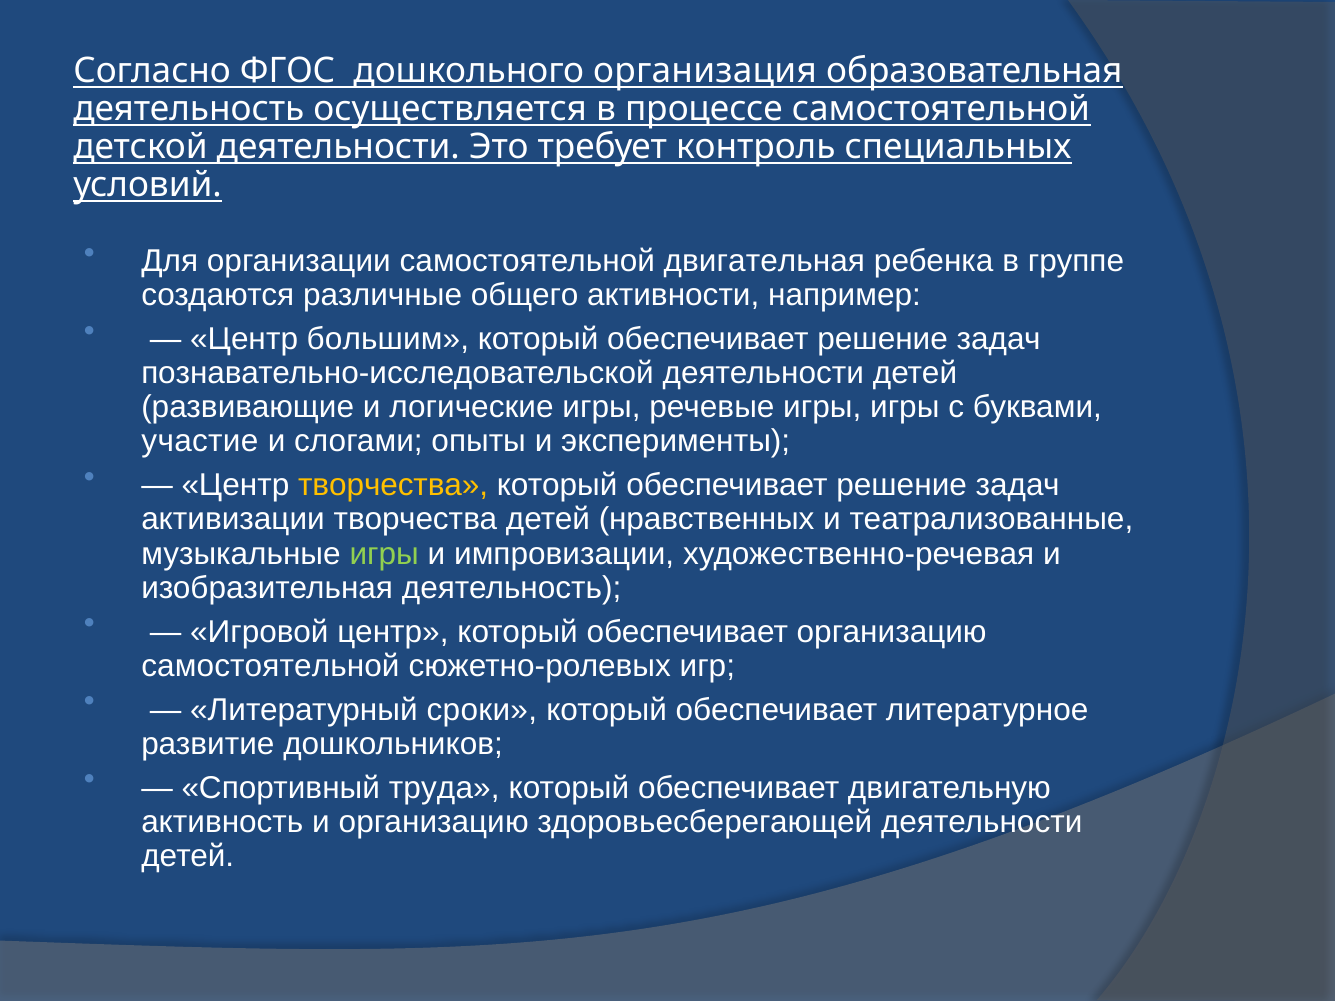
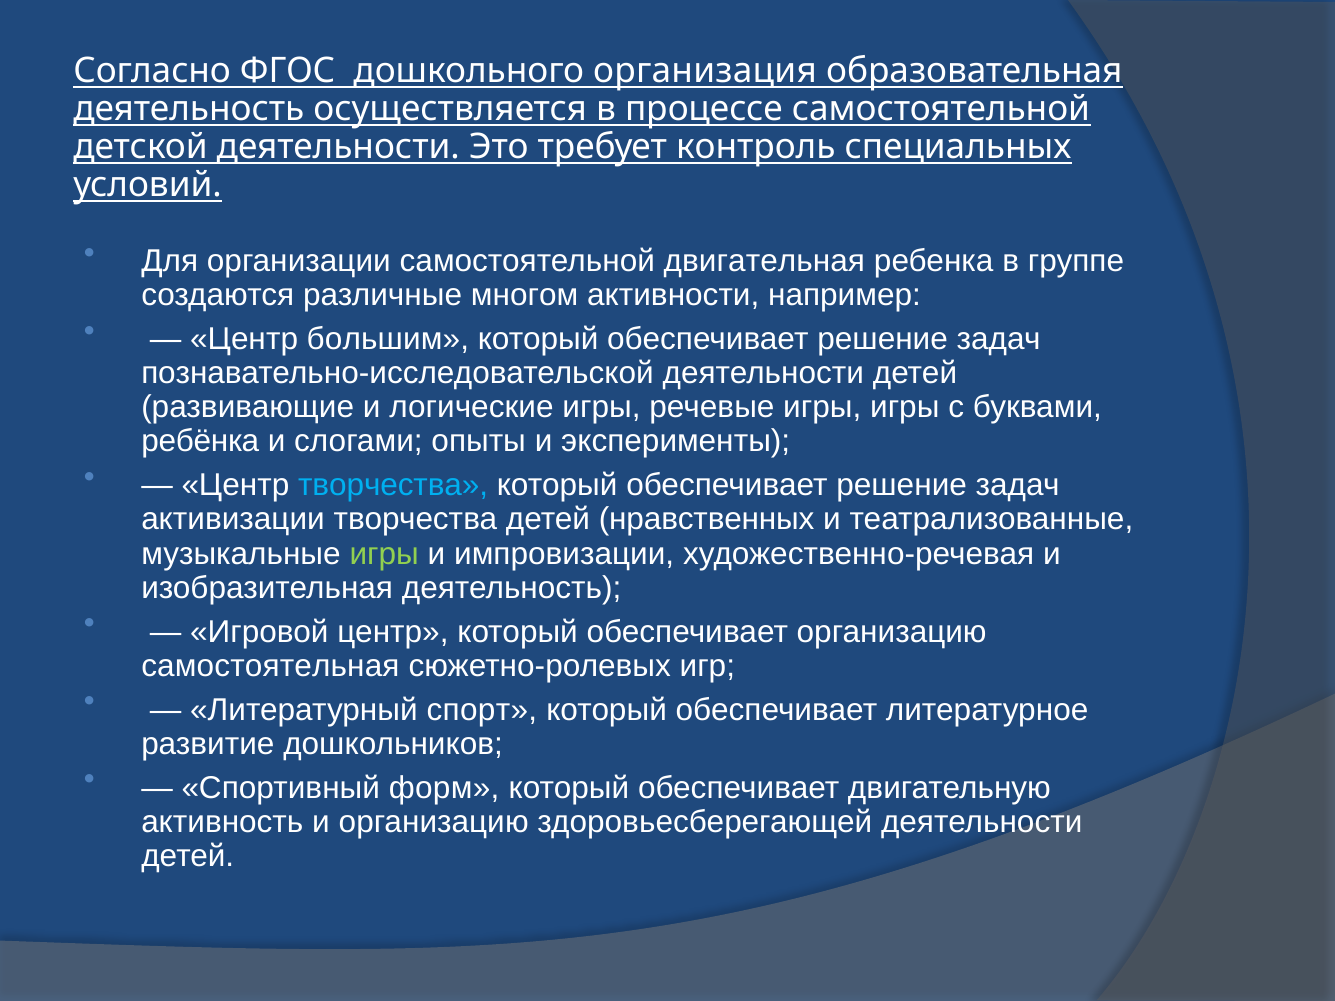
общего: общего -> многом
участие: участие -> ребёнка
творчества at (393, 486) colour: yellow -> light blue
самостоятельной at (270, 666): самостоятельной -> самостоятельная
сроки: сроки -> спорт
труда: труда -> форм
